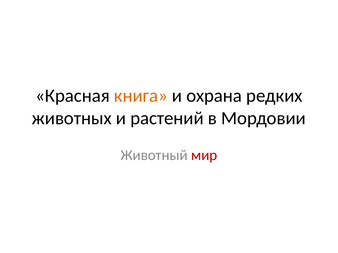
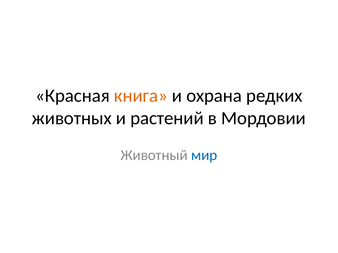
мир colour: red -> blue
